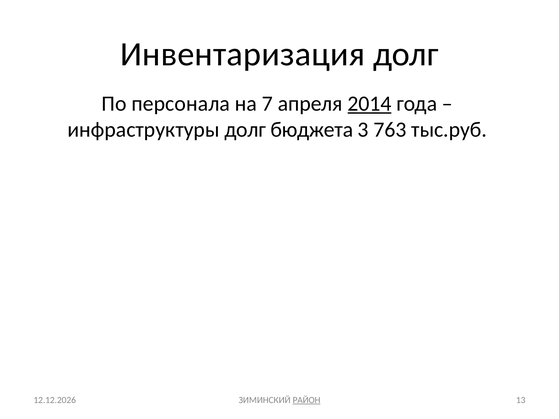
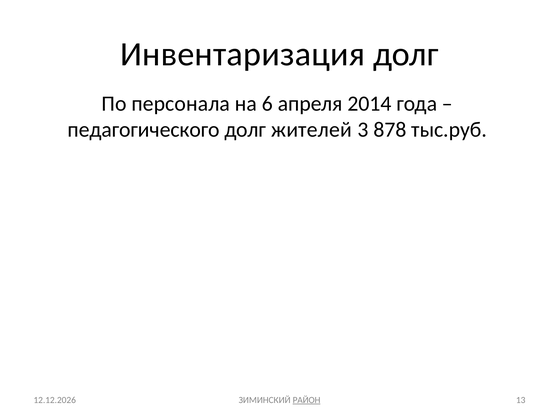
7: 7 -> 6
2014 underline: present -> none
инфраструктуры: инфраструктуры -> педагогического
бюджета: бюджета -> жителей
763: 763 -> 878
